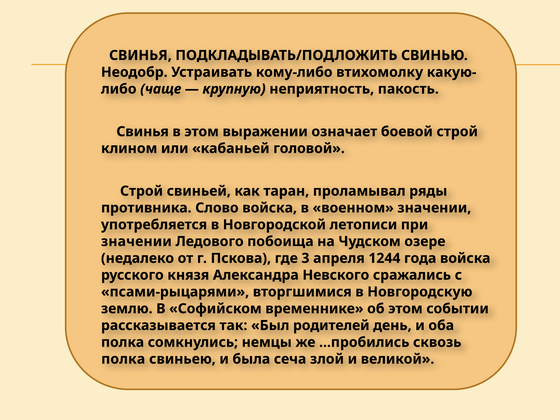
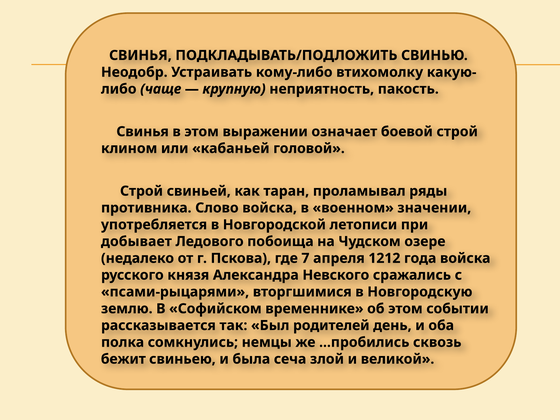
значении at (136, 241): значении -> добывает
3: 3 -> 7
1244: 1244 -> 1212
полка at (123, 359): полка -> бежит
